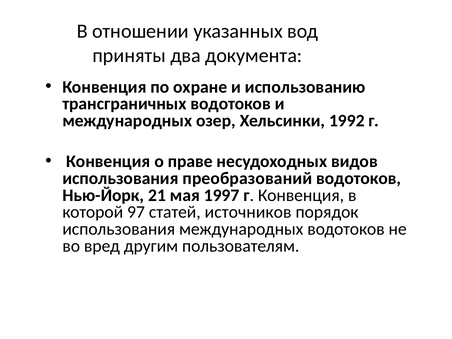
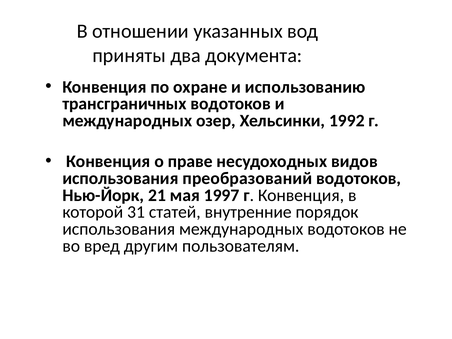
97: 97 -> 31
источников: источников -> внутренние
